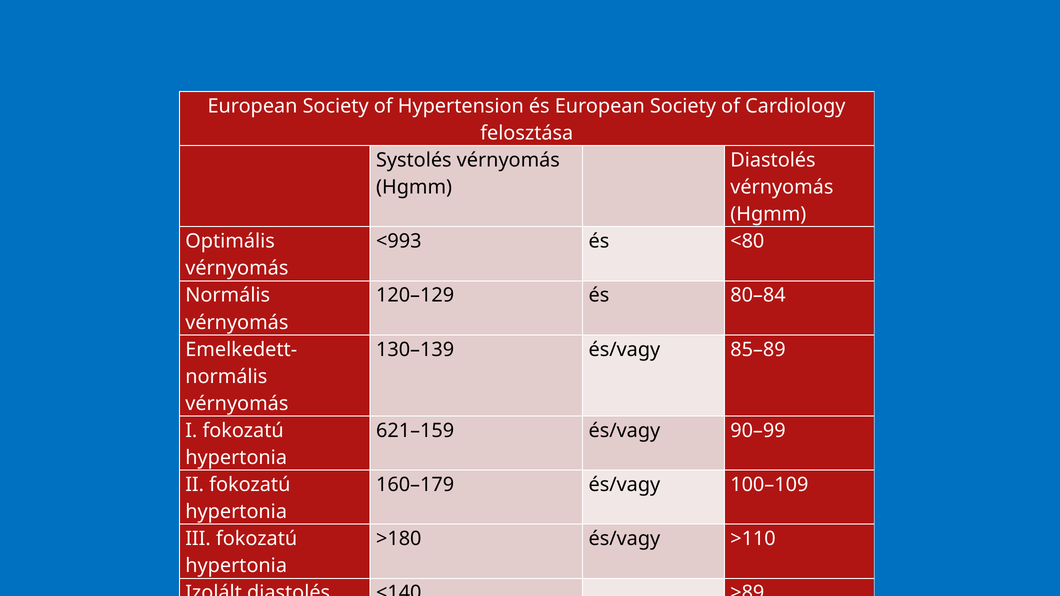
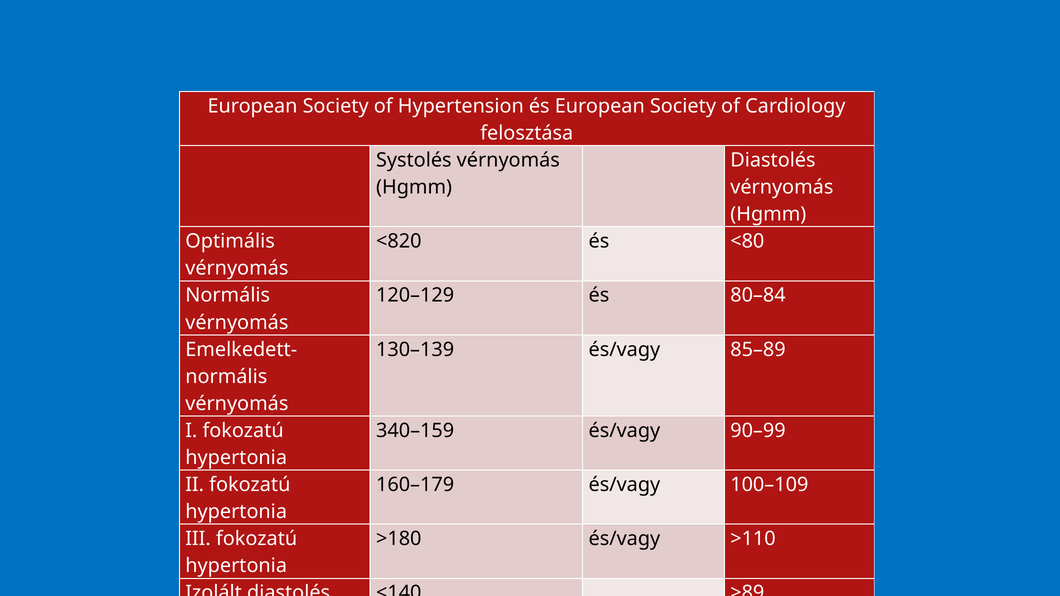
<993: <993 -> <820
621–159: 621–159 -> 340–159
